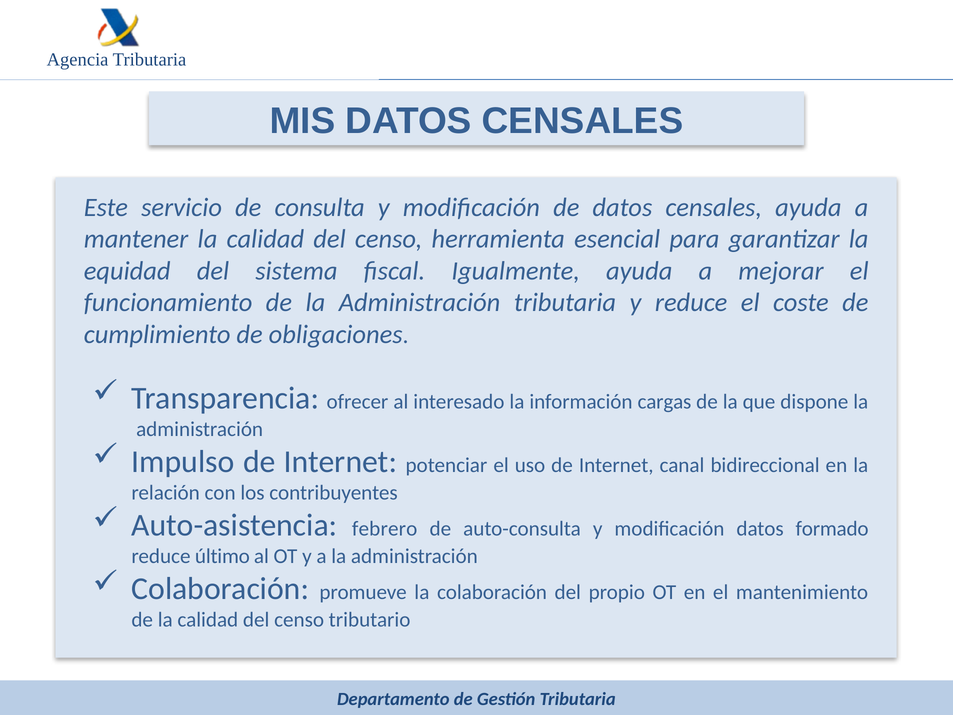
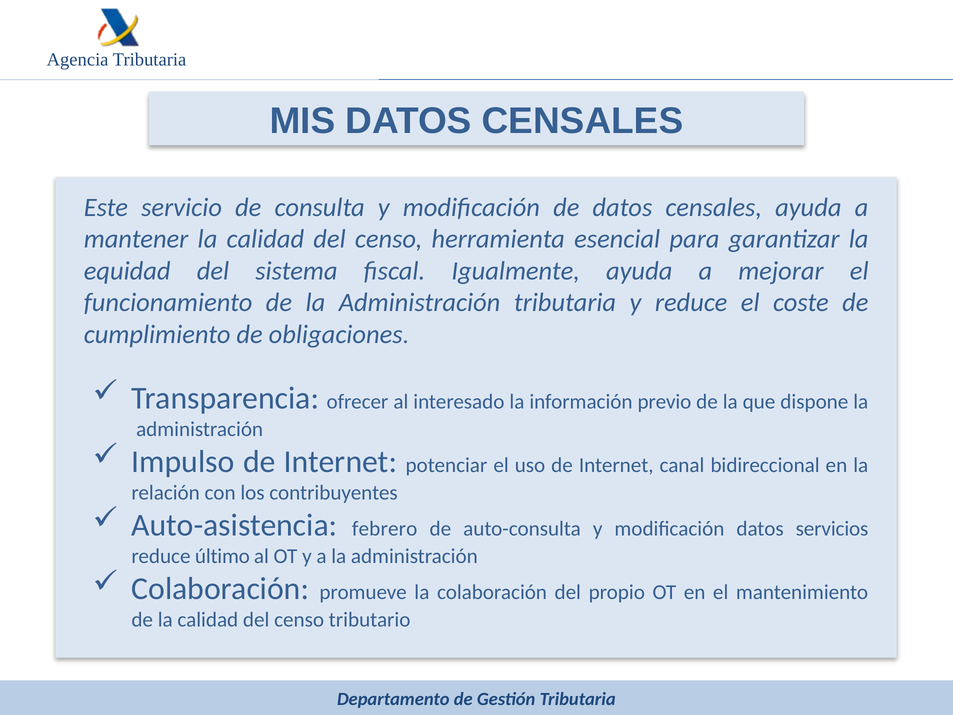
cargas: cargas -> previo
formado: formado -> servicios
